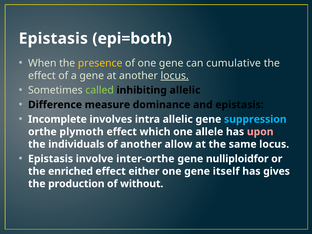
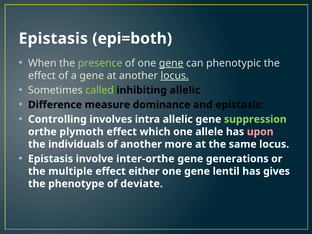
presence colour: yellow -> light green
gene at (171, 63) underline: none -> present
cumulative: cumulative -> phenotypic
Incomplete: Incomplete -> Controlling
suppression colour: light blue -> light green
allow: allow -> more
nulliploidfor: nulliploidfor -> generations
enriched: enriched -> multiple
itself: itself -> lentil
production: production -> phenotype
without: without -> deviate
